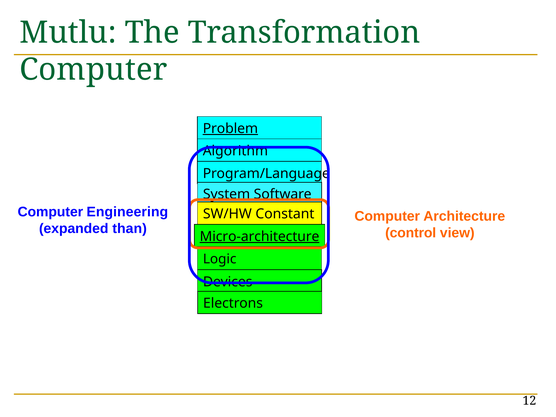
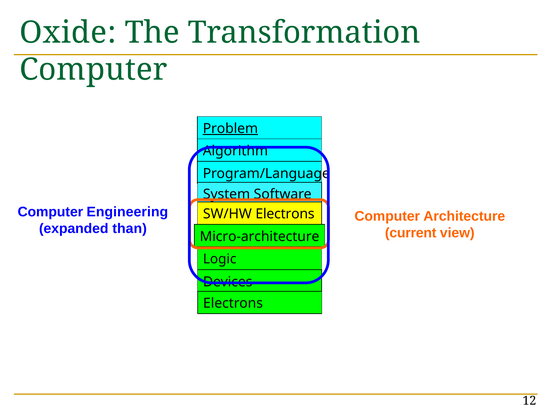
Mutlu: Mutlu -> Oxide
SW/HW Constant: Constant -> Electrons
control: control -> current
Micro-architecture underline: present -> none
